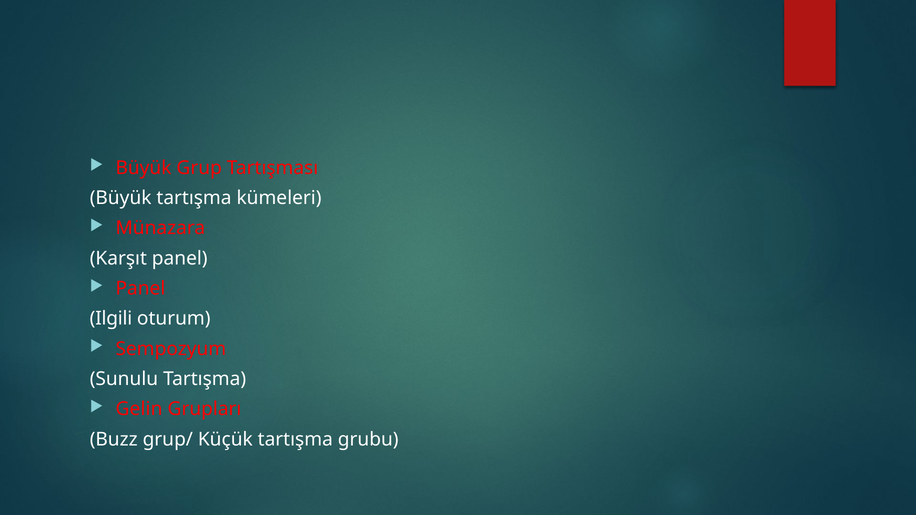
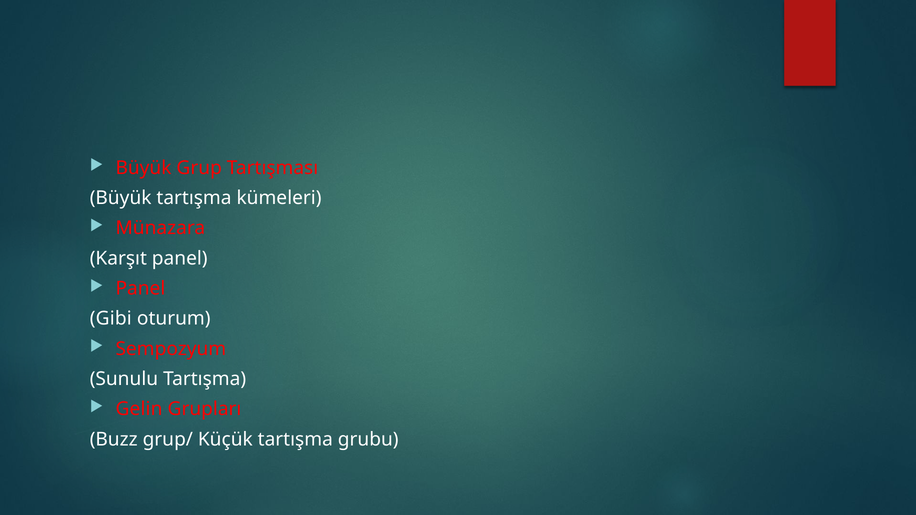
Ilgili: Ilgili -> Gibi
